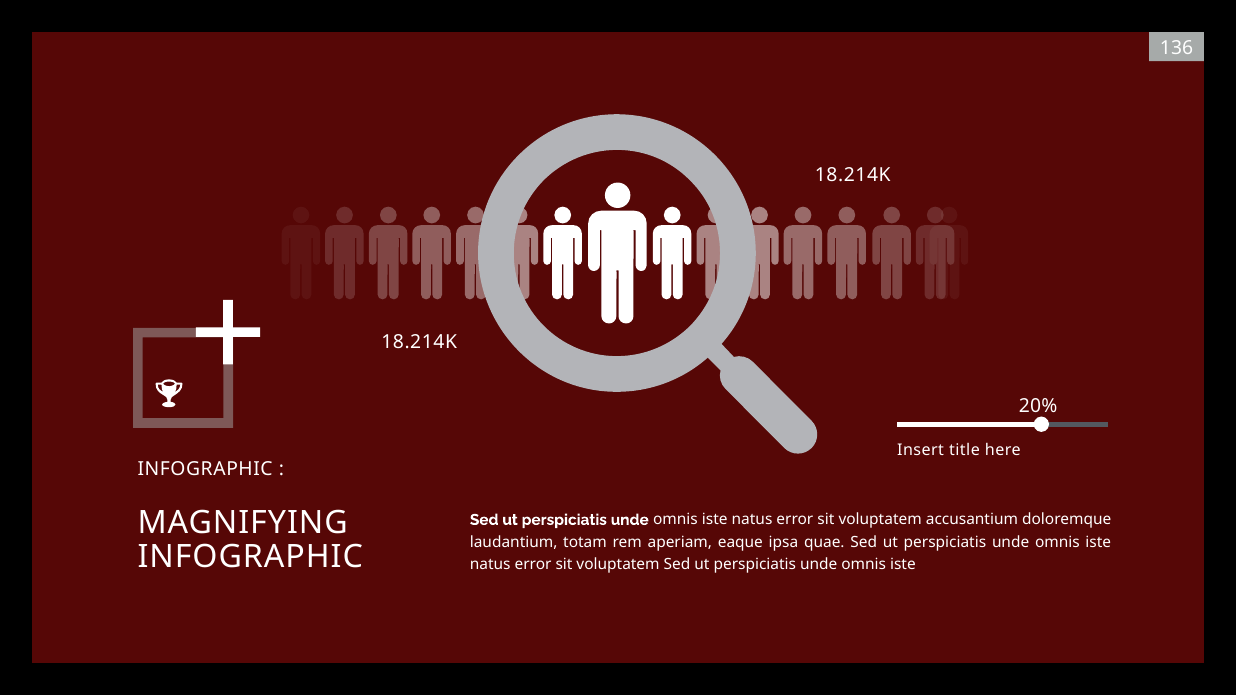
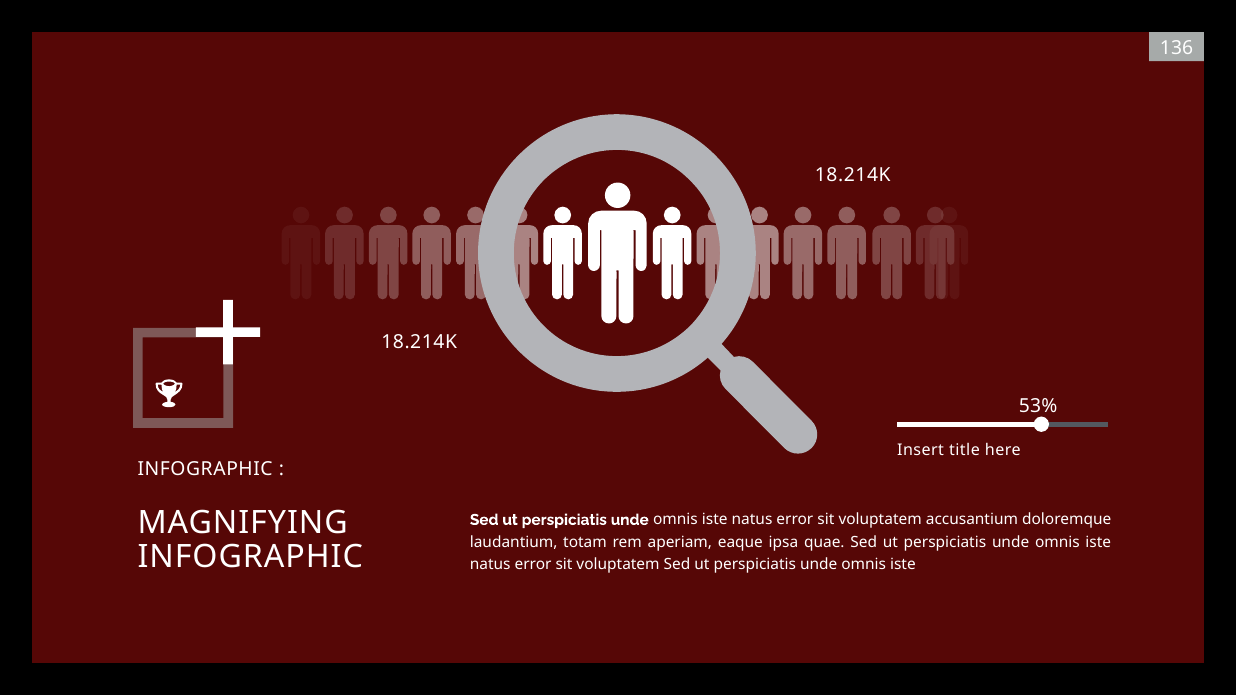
20%: 20% -> 53%
